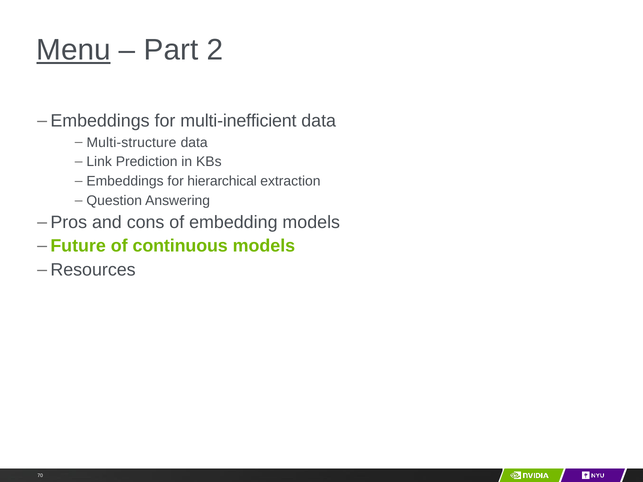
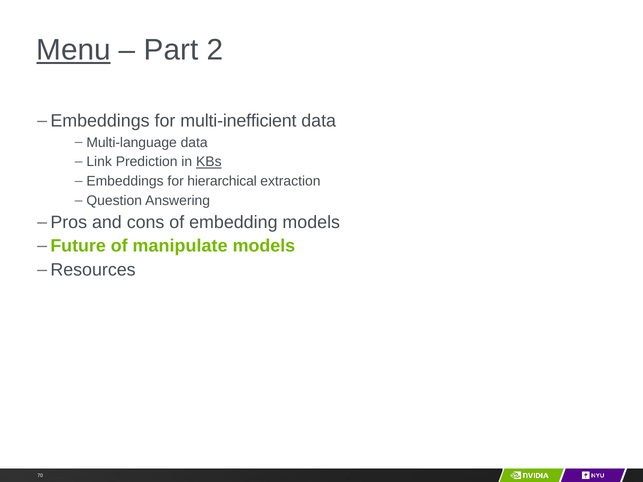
Multi-structure: Multi-structure -> Multi-language
KBs underline: none -> present
continuous: continuous -> manipulate
